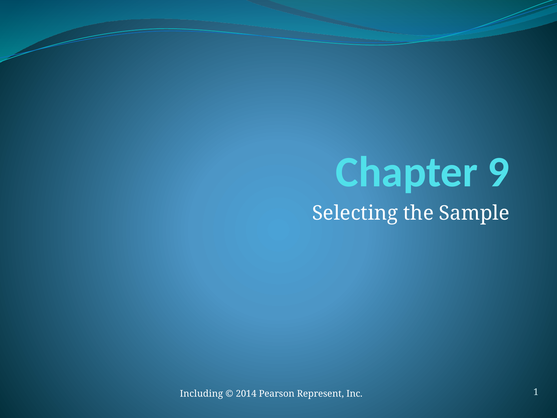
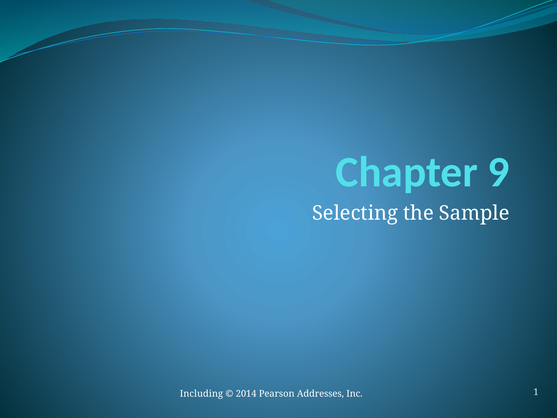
Represent: Represent -> Addresses
